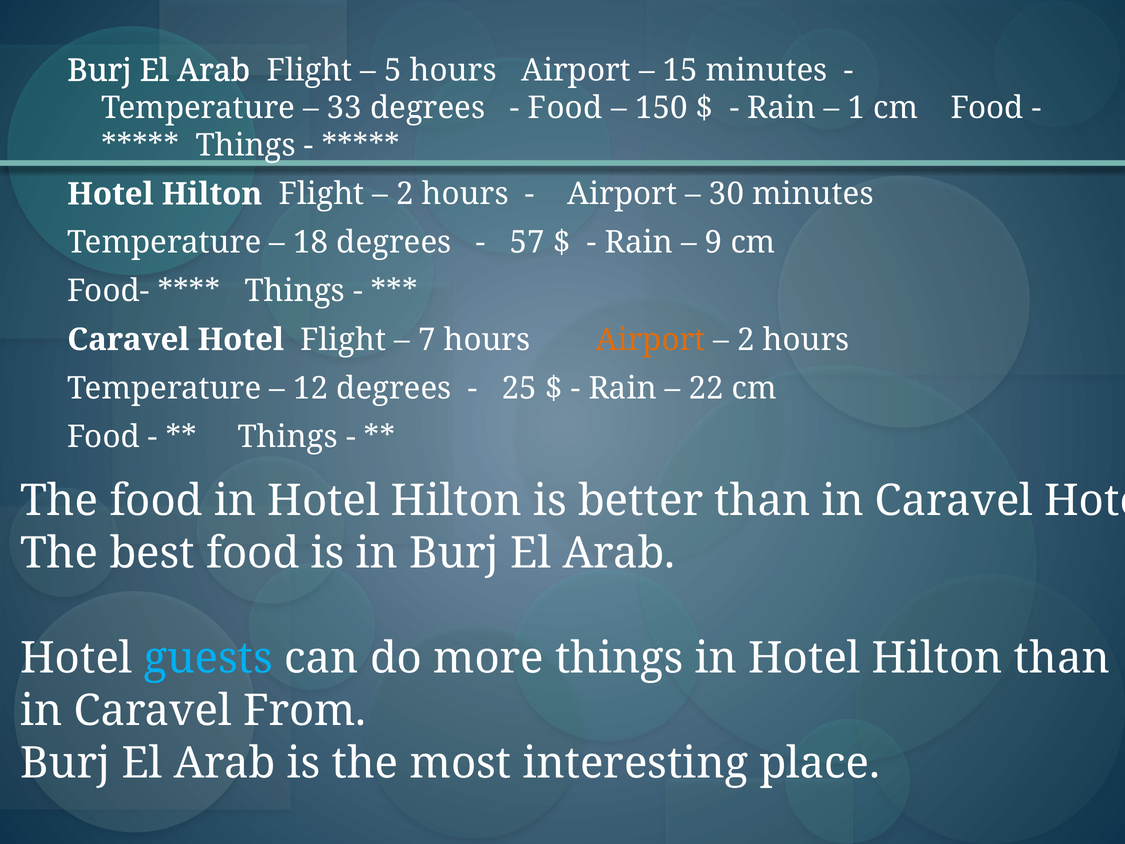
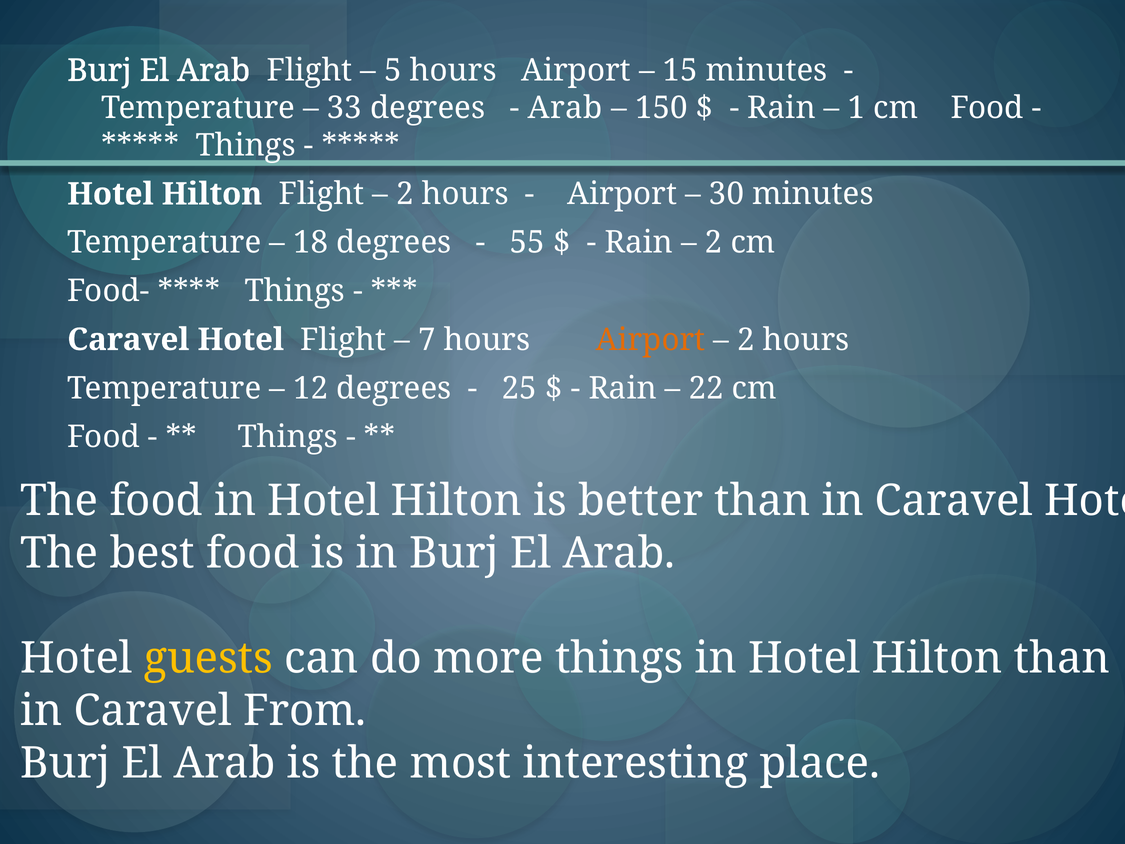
Food at (565, 108): Food -> Arab
57: 57 -> 55
9 at (714, 243): 9 -> 2
guests colour: light blue -> yellow
